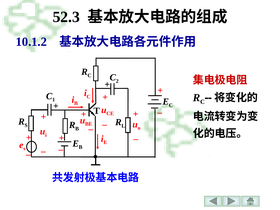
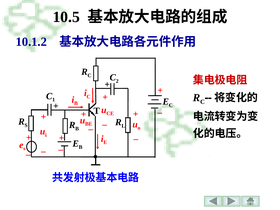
52.3: 52.3 -> 10.5
